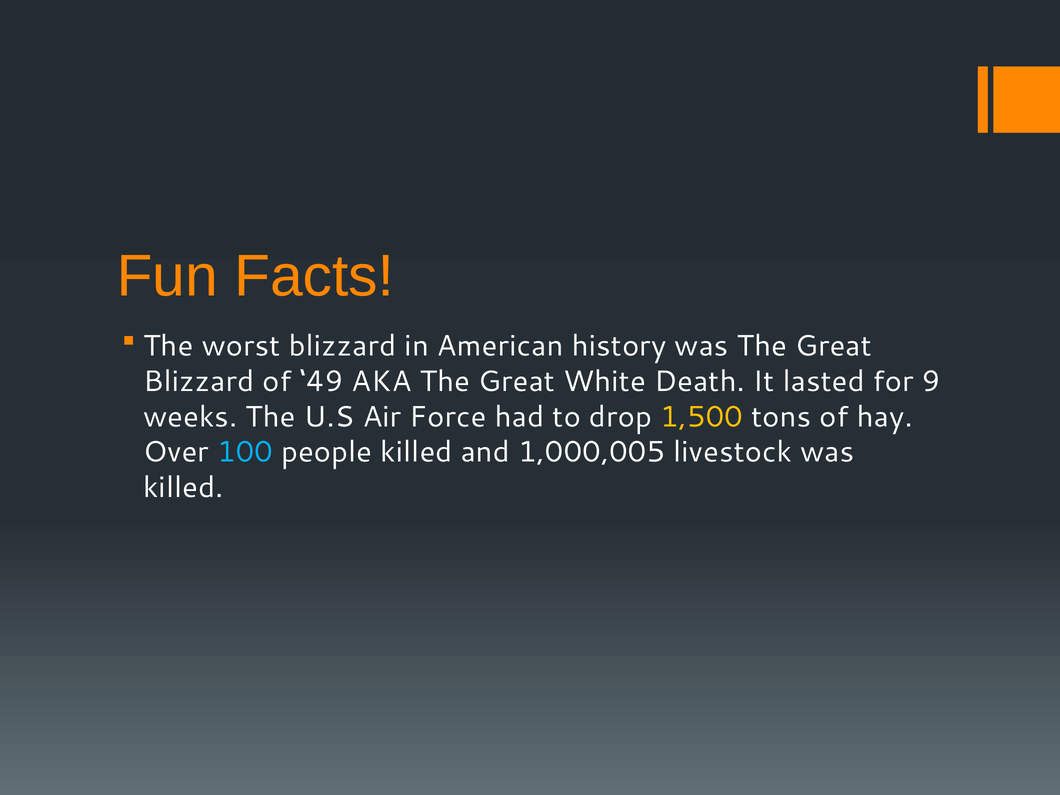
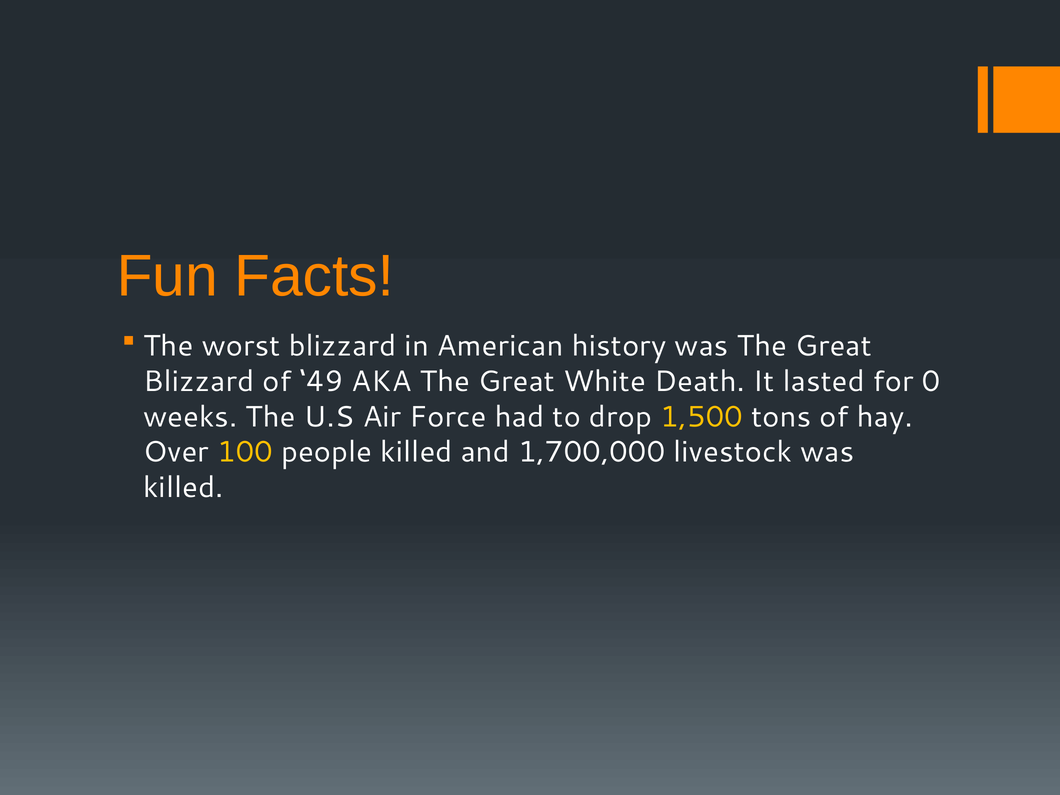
9: 9 -> 0
100 colour: light blue -> yellow
1,000,005: 1,000,005 -> 1,700,000
